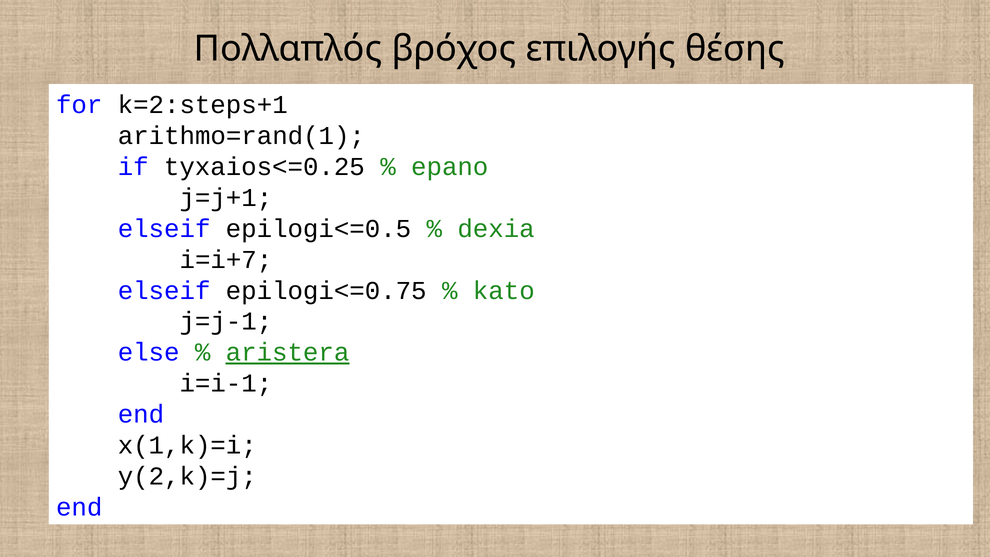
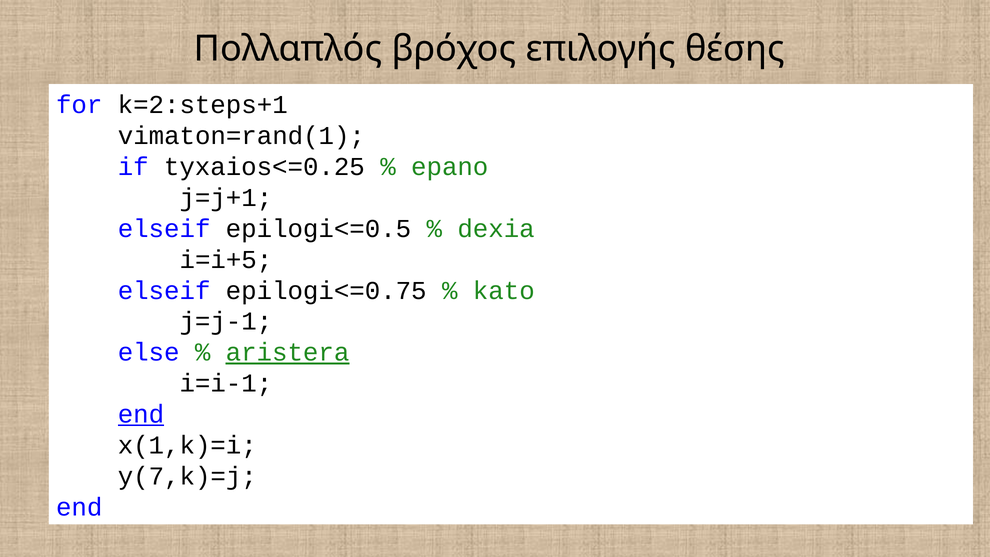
arithmo=rand(1: arithmo=rand(1 -> vimaton=rand(1
i=i+7: i=i+7 -> i=i+5
end at (141, 414) underline: none -> present
y(2,k)=j: y(2,k)=j -> y(7,k)=j
